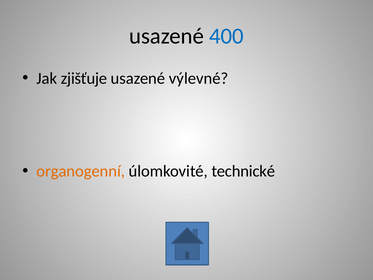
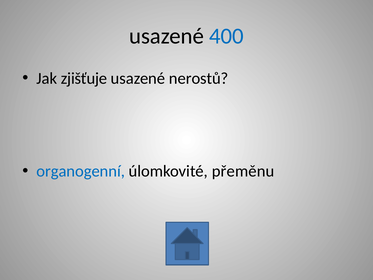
výlevné: výlevné -> nerostů
organogenní colour: orange -> blue
technické: technické -> přeměnu
